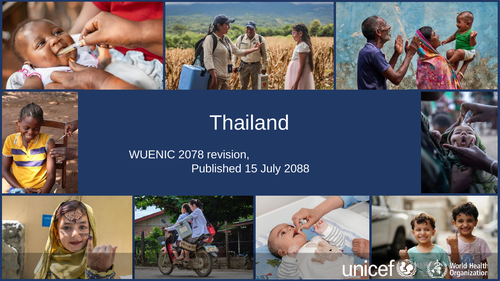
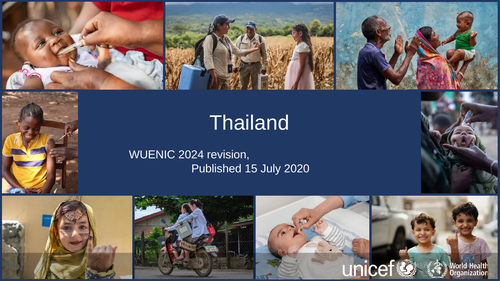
2078: 2078 -> 2024
2088: 2088 -> 2020
